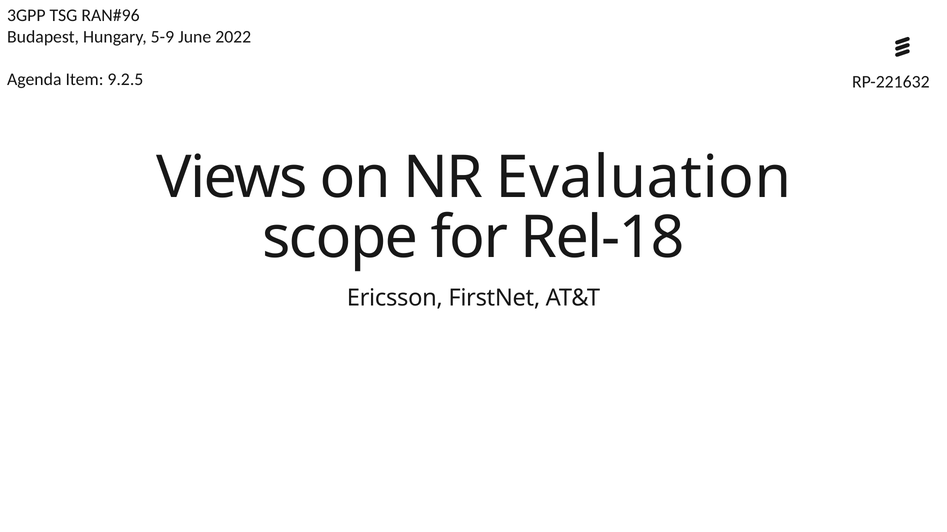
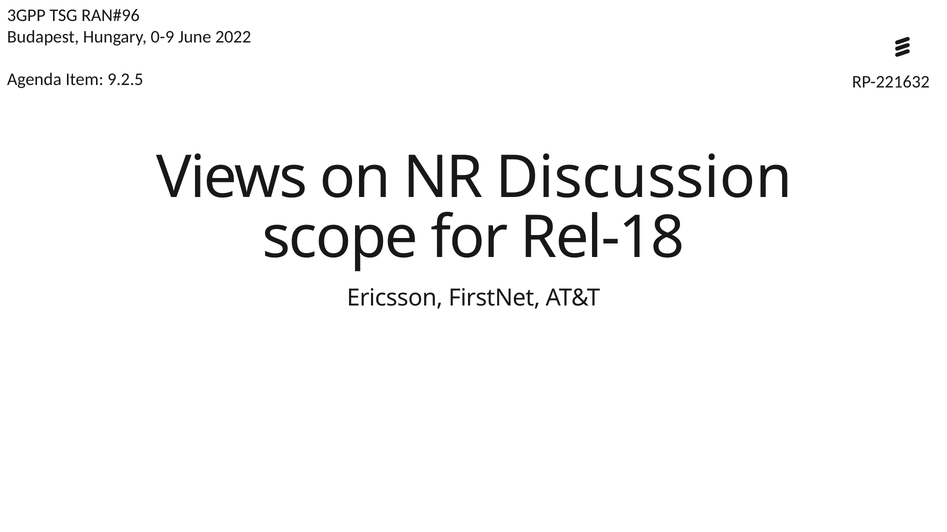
5-9: 5-9 -> 0-9
Evaluation: Evaluation -> Discussion
